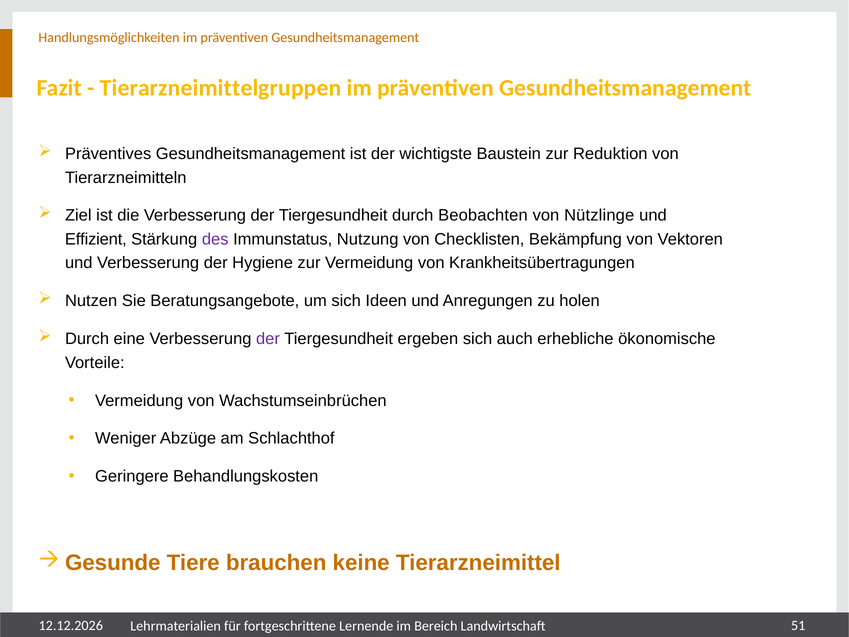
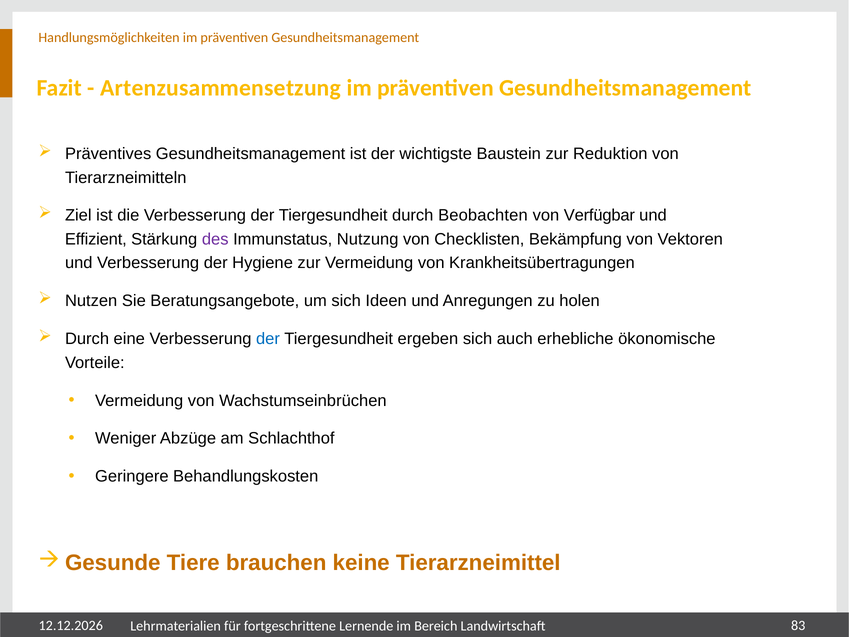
Tierarzneimittelgruppen: Tierarzneimittelgruppen -> Artenzusammensetzung
Nützlinge: Nützlinge -> Verfügbar
der at (268, 339) colour: purple -> blue
51: 51 -> 83
